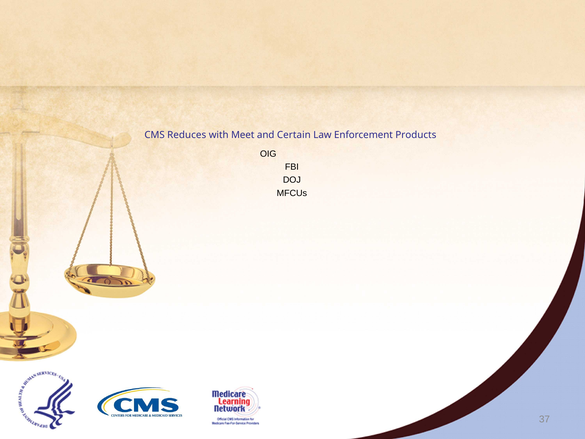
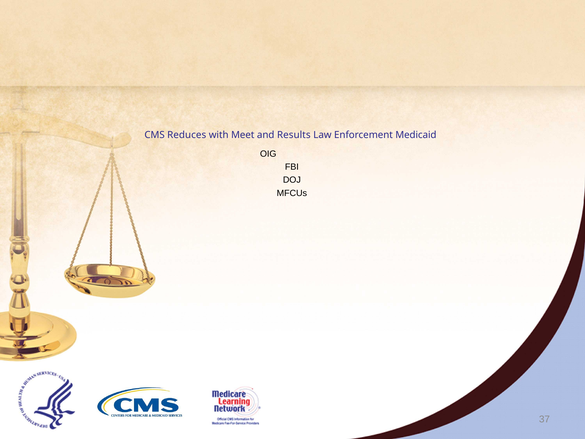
Certain: Certain -> Results
Products: Products -> Medicaid
